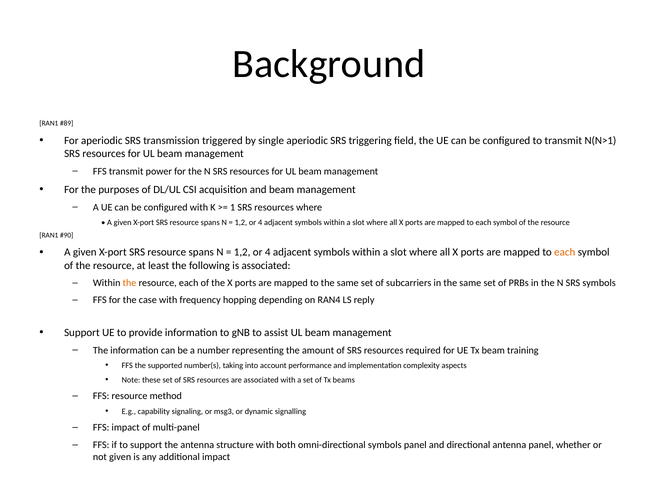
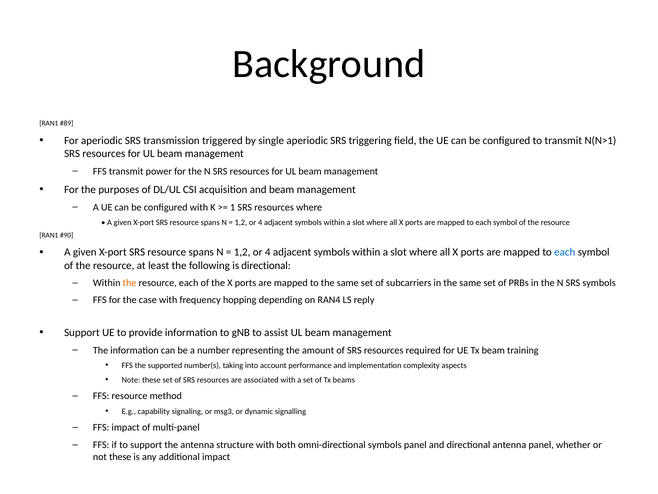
each at (565, 252) colour: orange -> blue
is associated: associated -> directional
not given: given -> these
